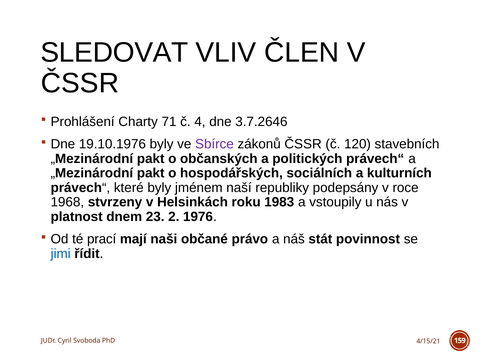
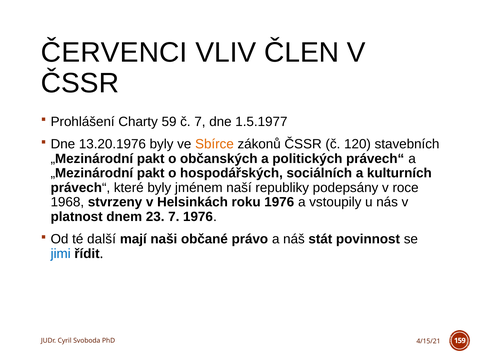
SLEDOVAT: SLEDOVAT -> ČERVENCI
71: 71 -> 59
č 4: 4 -> 7
3.7.2646: 3.7.2646 -> 1.5.1977
19.10.1976: 19.10.1976 -> 13.20.1976
Sbírce colour: purple -> orange
roku 1983: 1983 -> 1976
23 2: 2 -> 7
prací: prací -> další
